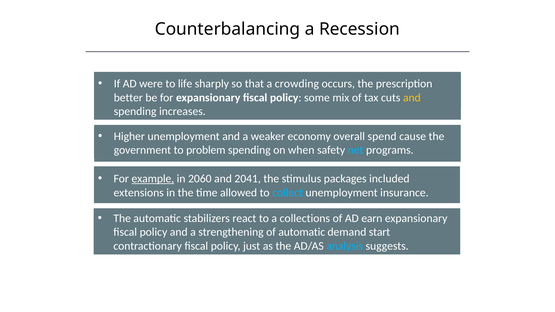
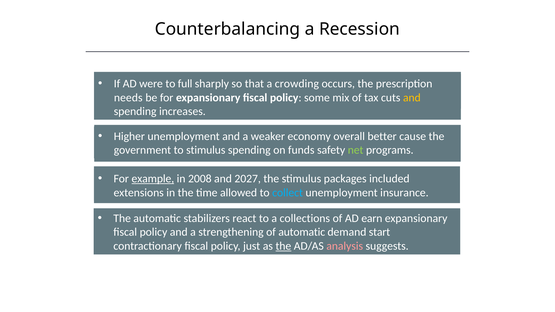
life: life -> full
better: better -> needs
spend: spend -> better
to problem: problem -> stimulus
when: when -> funds
net colour: light blue -> light green
2060: 2060 -> 2008
2041: 2041 -> 2027
the at (283, 246) underline: none -> present
analysis colour: light blue -> pink
